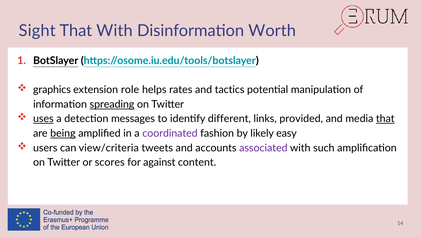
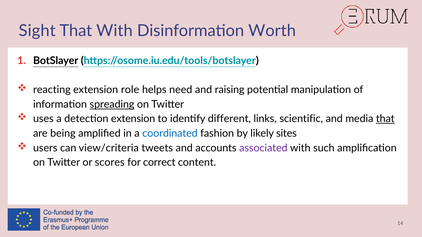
graphics: graphics -> reacting
rates: rates -> need
tactics: tactics -> raising
uses underline: present -> none
detection messages: messages -> extension
provided: provided -> scientific
being underline: present -> none
coordinated colour: purple -> blue
easy: easy -> sites
against: against -> correct
